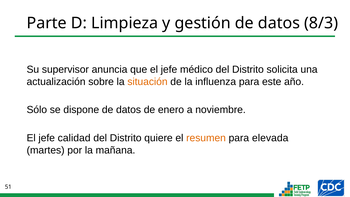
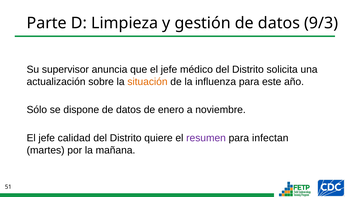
8/3: 8/3 -> 9/3
resumen colour: orange -> purple
elevada: elevada -> infectan
